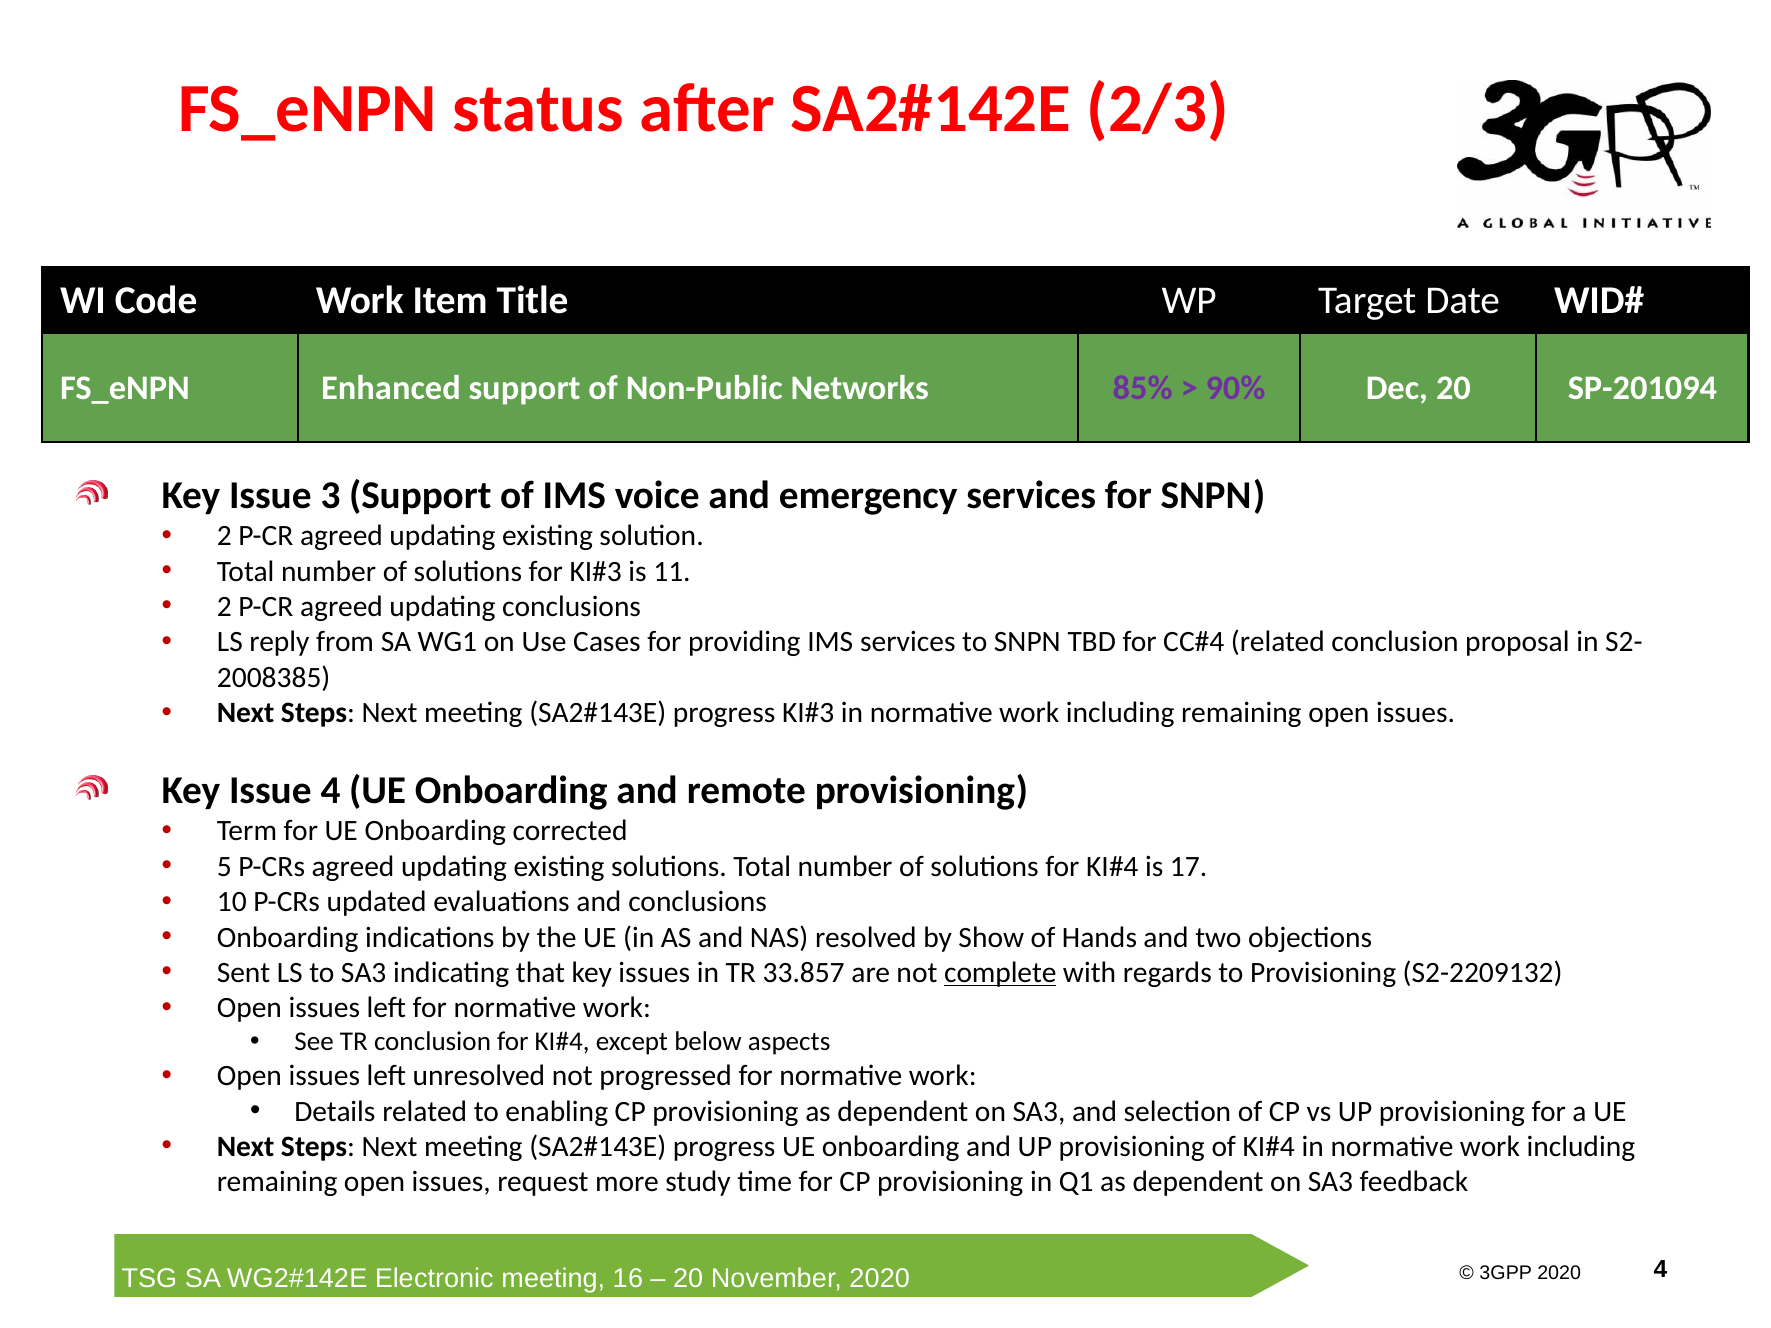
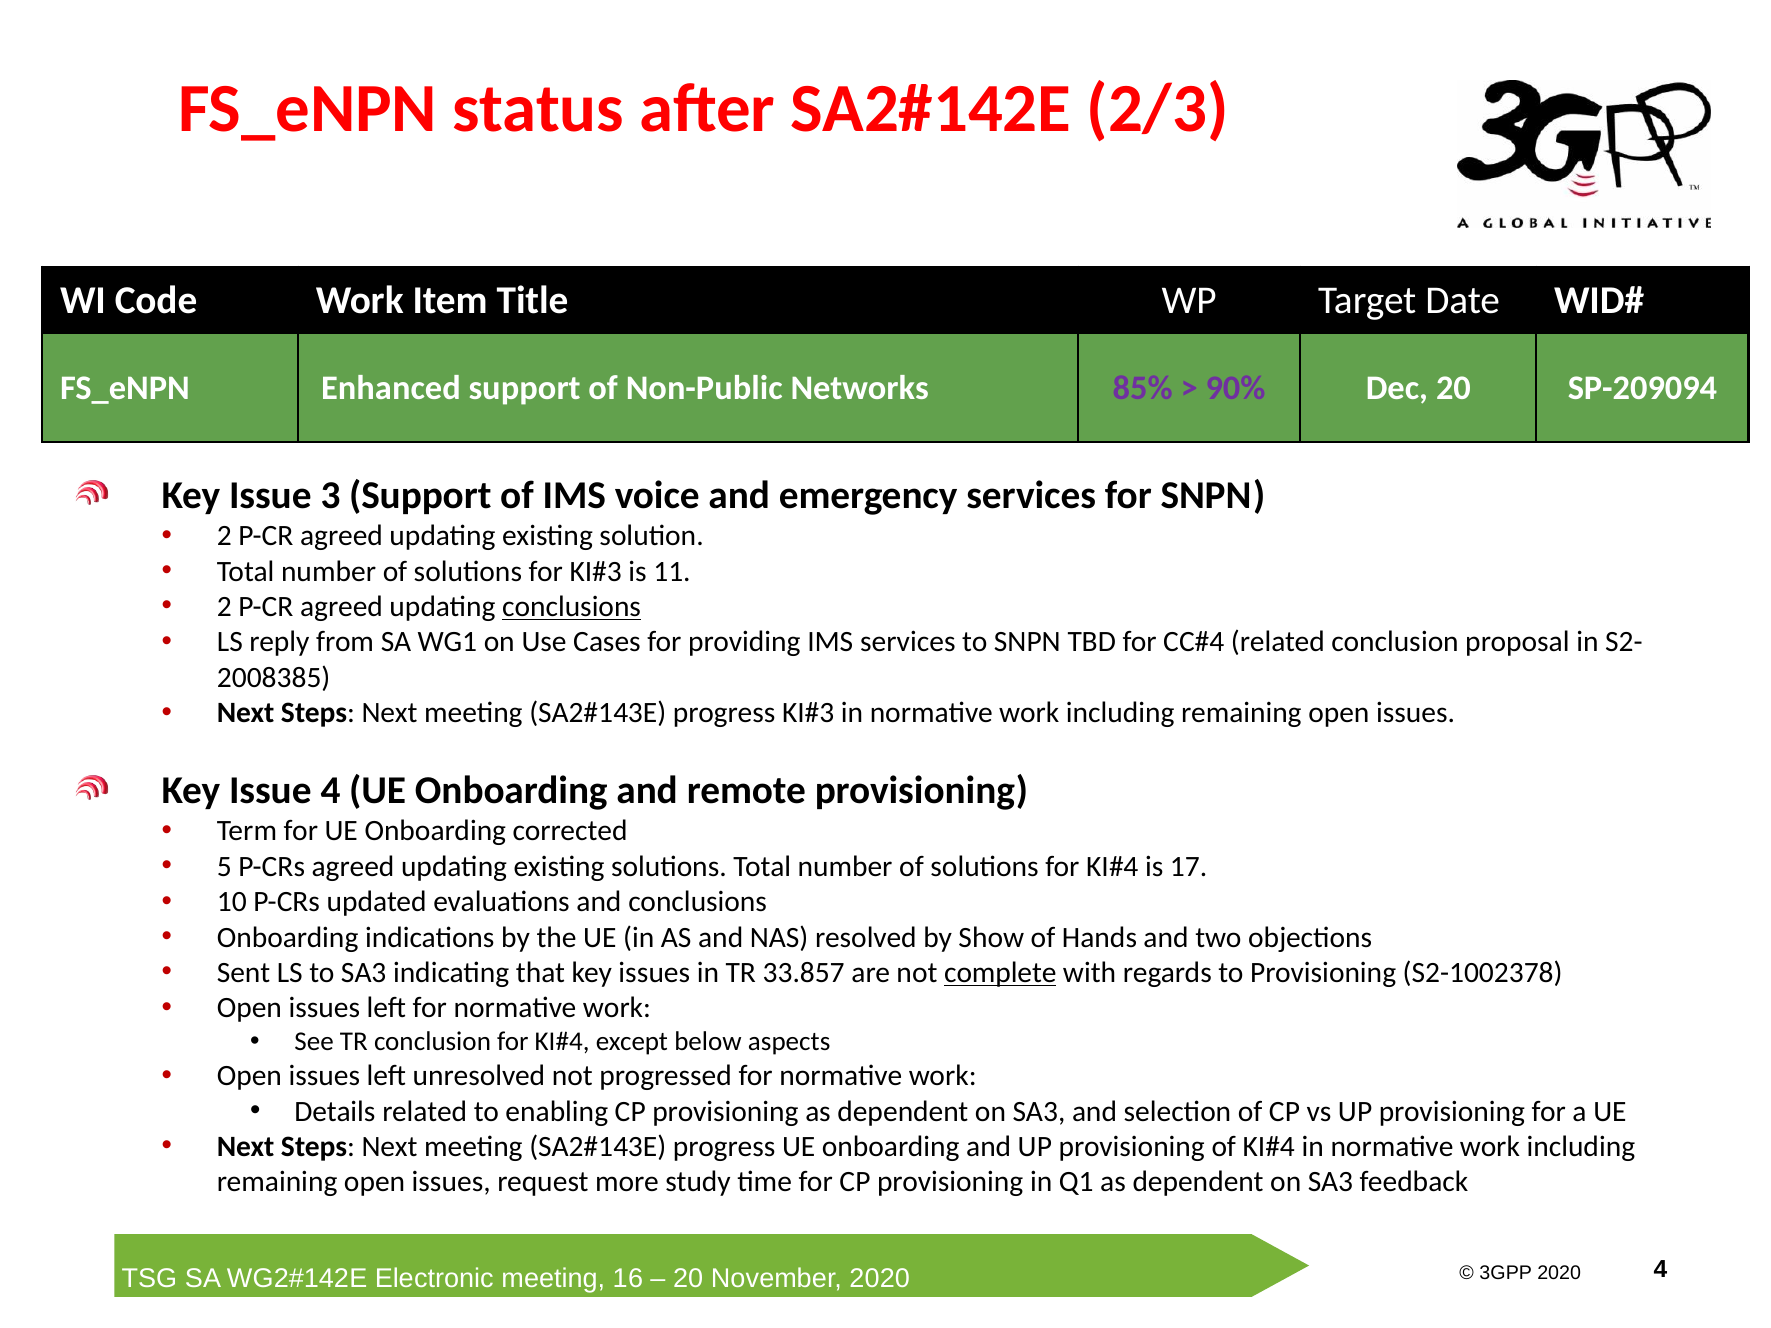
SP-201094: SP-201094 -> SP-209094
conclusions at (572, 607) underline: none -> present
S2-2209132: S2-2209132 -> S2-1002378
